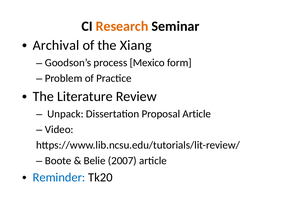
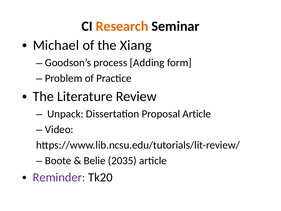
Archival: Archival -> Michael
Mexico: Mexico -> Adding
2007: 2007 -> 2035
Reminder colour: blue -> purple
